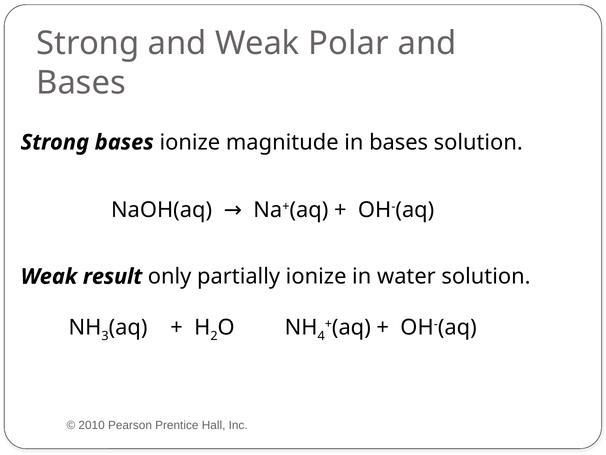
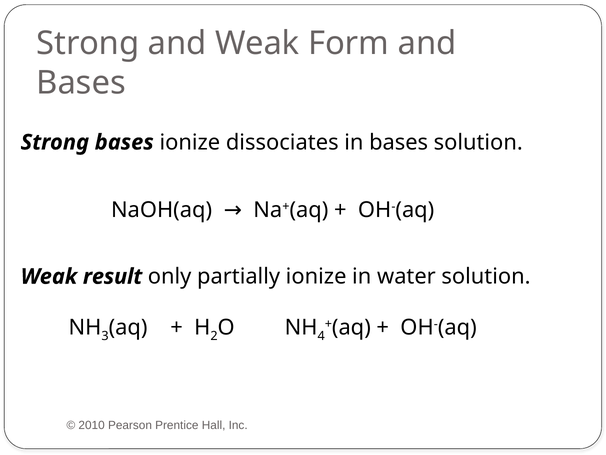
Polar: Polar -> Form
magnitude: magnitude -> dissociates
